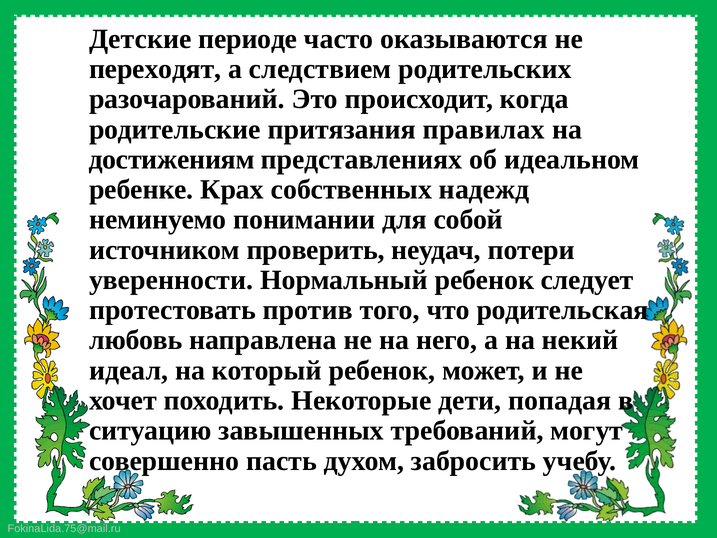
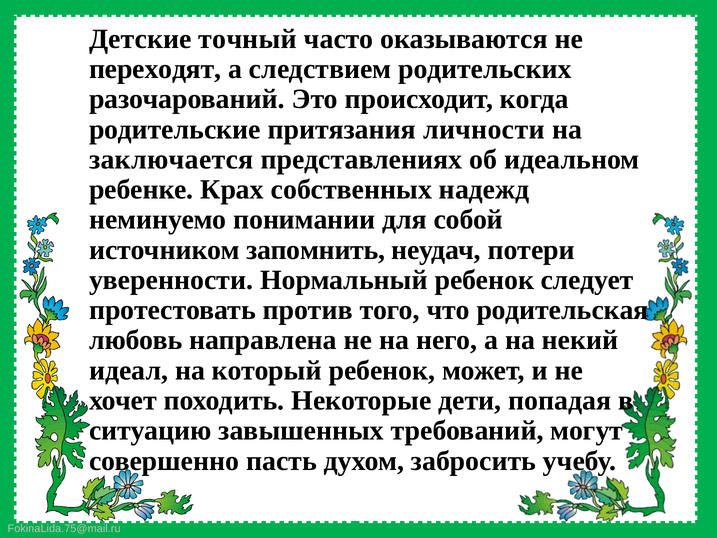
периоде: периоде -> точный
правилах: правилах -> личности
достижениям: достижениям -> заключается
проверить: проверить -> запомнить
